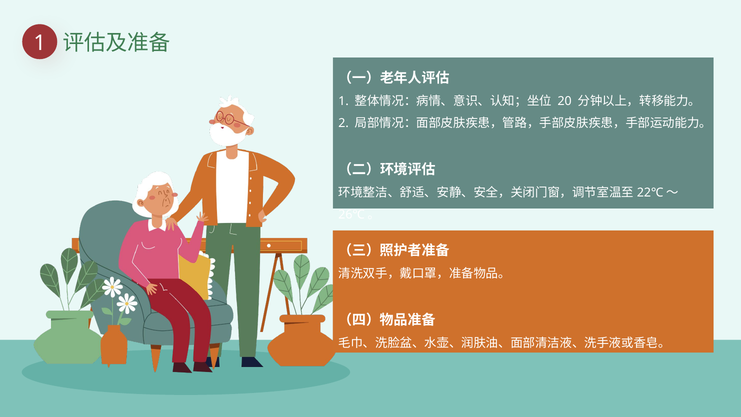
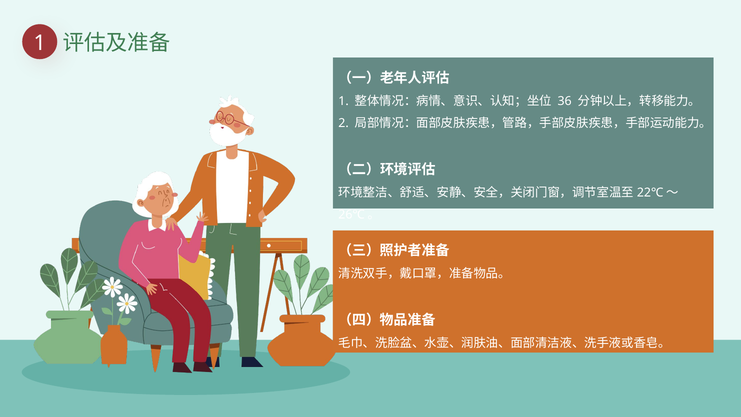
20: 20 -> 36
